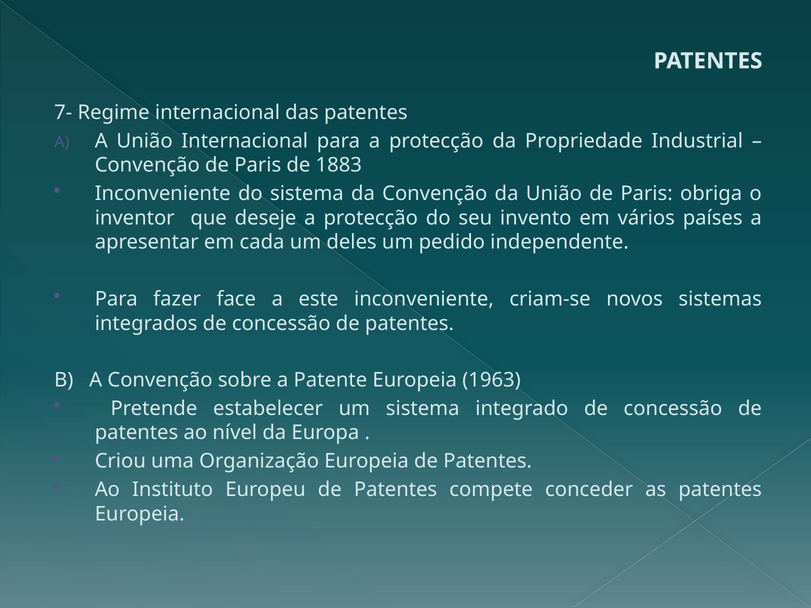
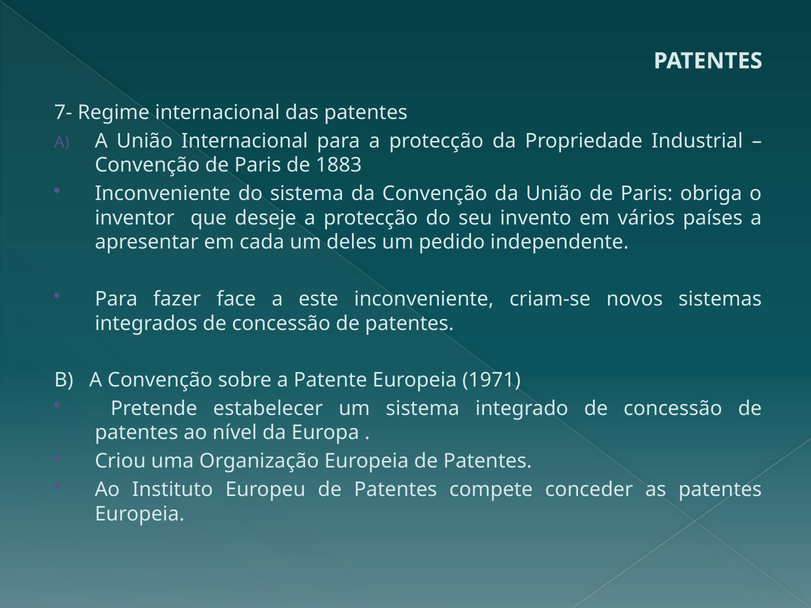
1963: 1963 -> 1971
